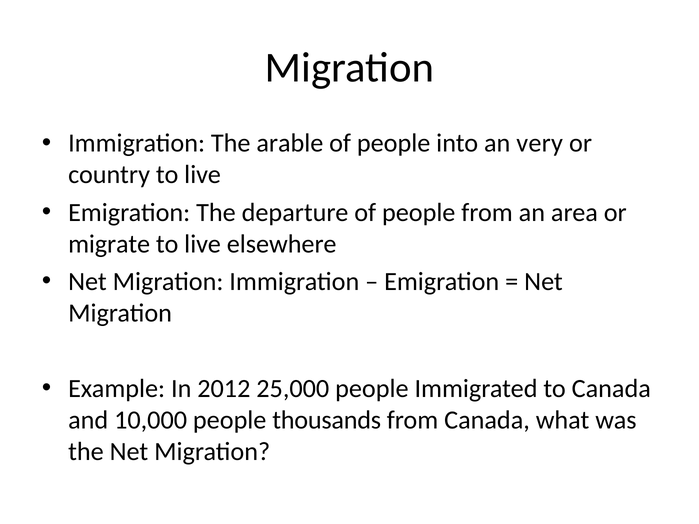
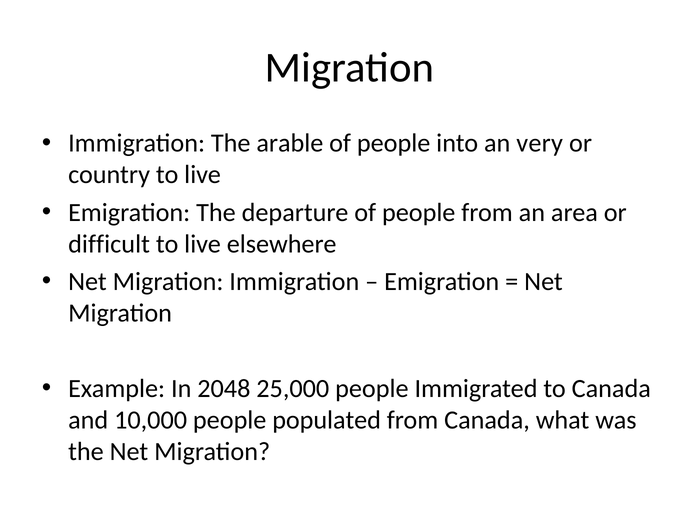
migrate: migrate -> difficult
2012: 2012 -> 2048
thousands: thousands -> populated
